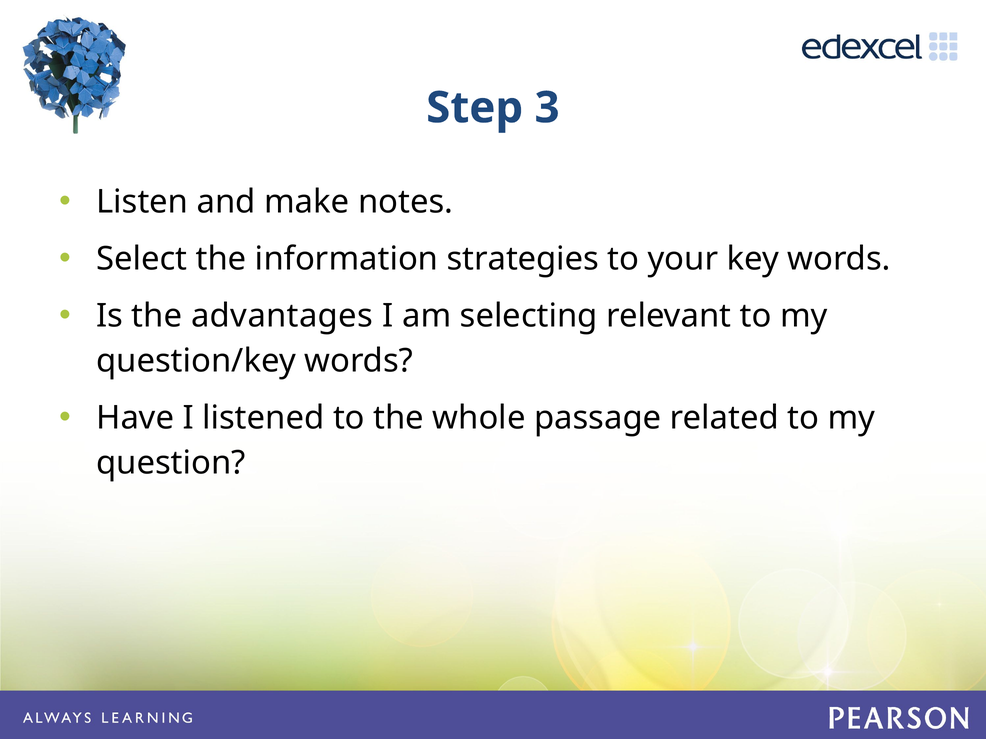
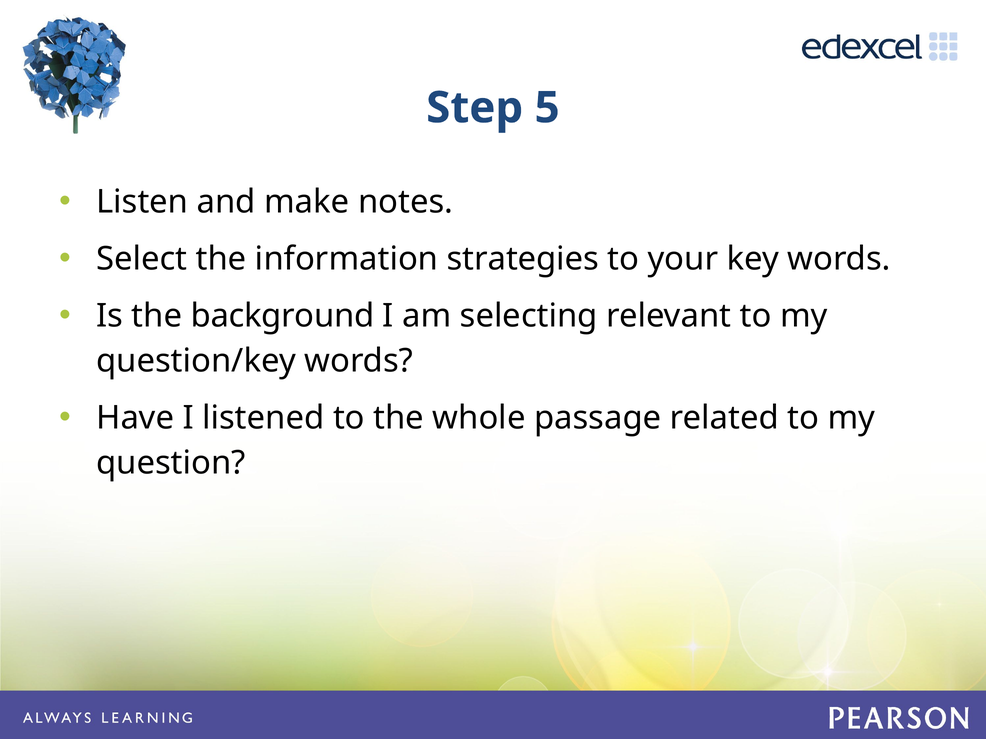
3: 3 -> 5
advantages: advantages -> background
